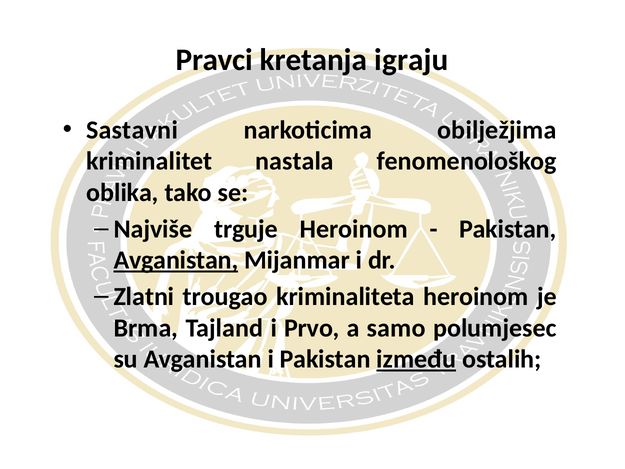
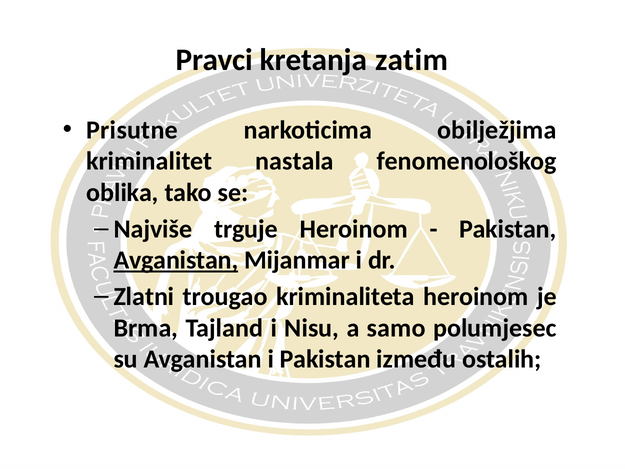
igraju: igraju -> zatim
Sastavni: Sastavni -> Prisutne
Prvo: Prvo -> Nisu
između underline: present -> none
